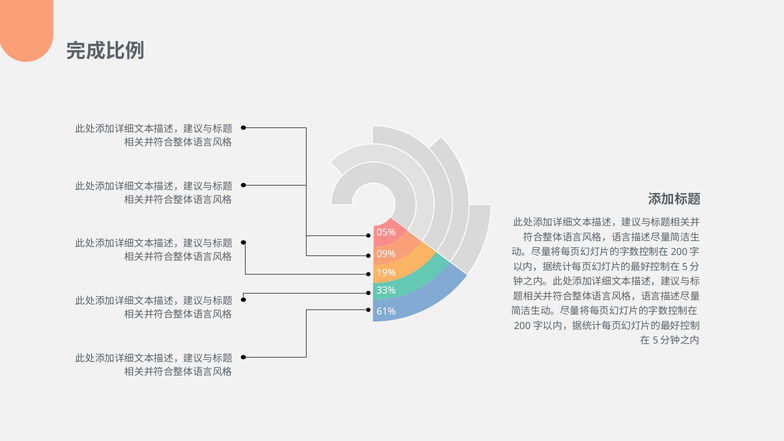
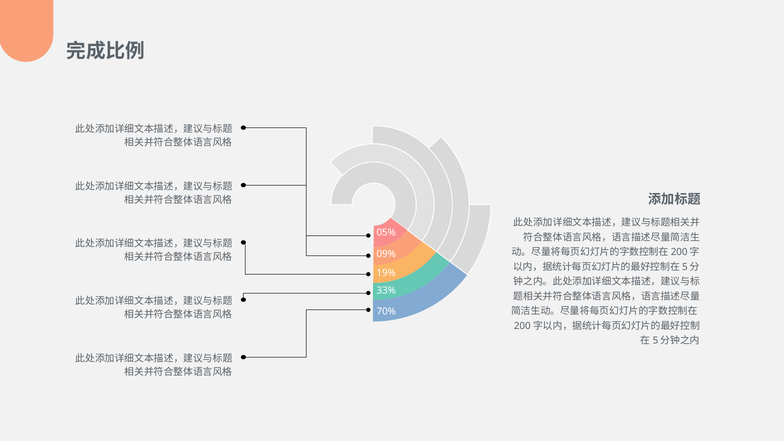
61%: 61% -> 70%
